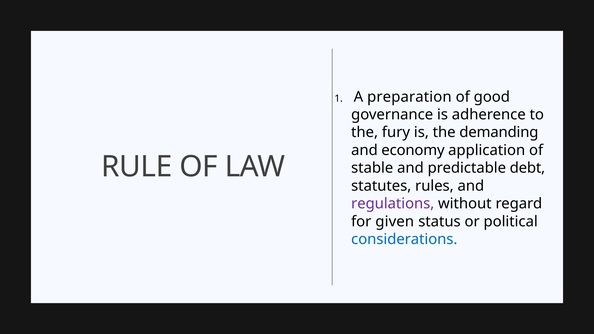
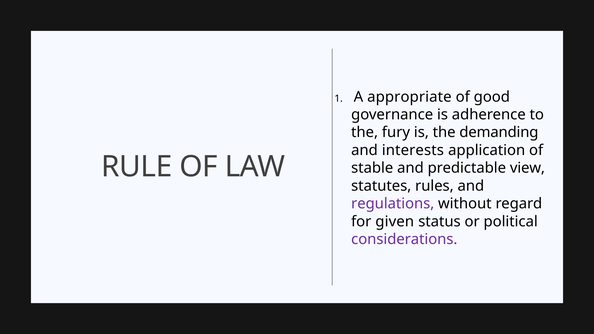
preparation: preparation -> appropriate
economy: economy -> interests
debt: debt -> view
considerations colour: blue -> purple
